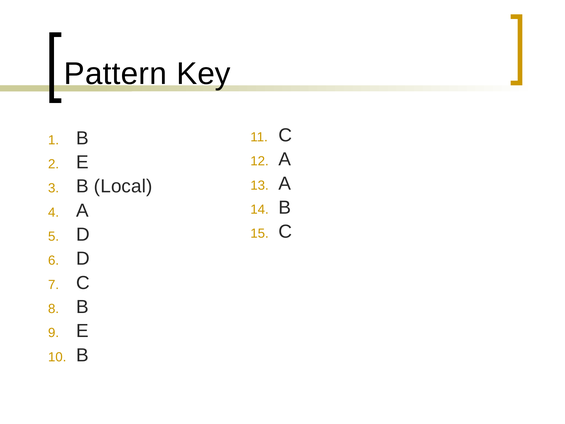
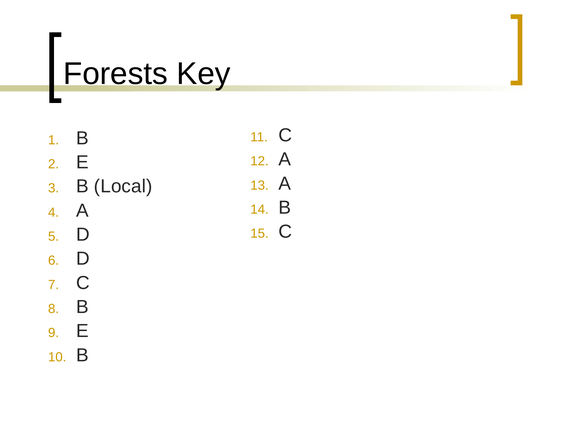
Pattern: Pattern -> Forests
